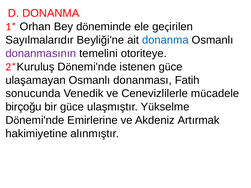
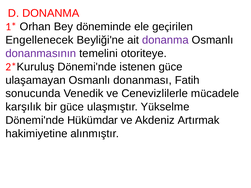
Sayılmalarıdır: Sayılmalarıdır -> Engellenecek
donanma at (165, 40) colour: blue -> purple
birçoğu: birçoğu -> karşılık
Emirlerine: Emirlerine -> Hükümdar
